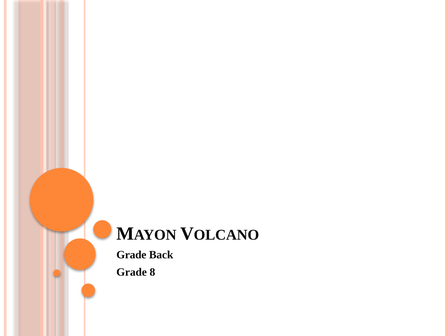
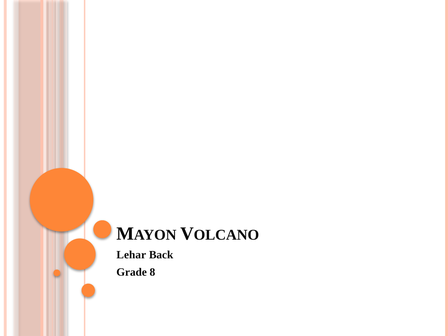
Grade at (131, 255): Grade -> Lehar
